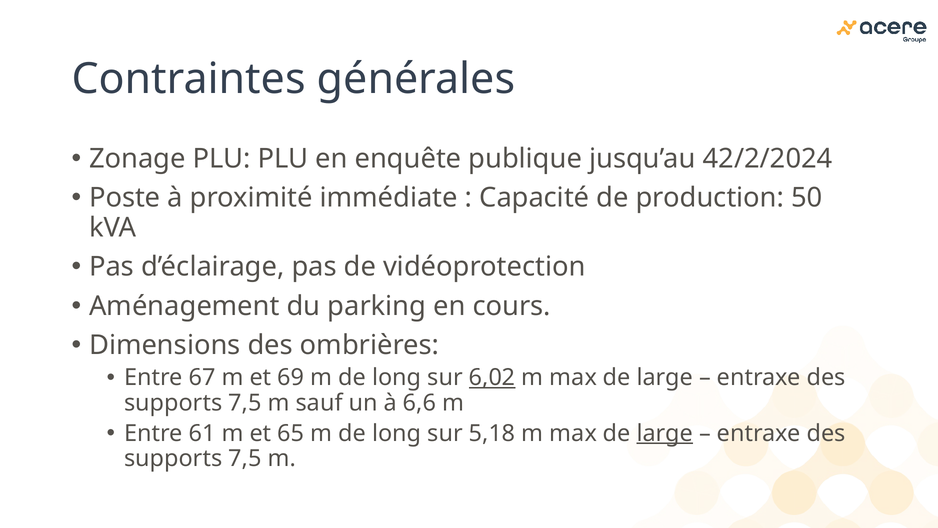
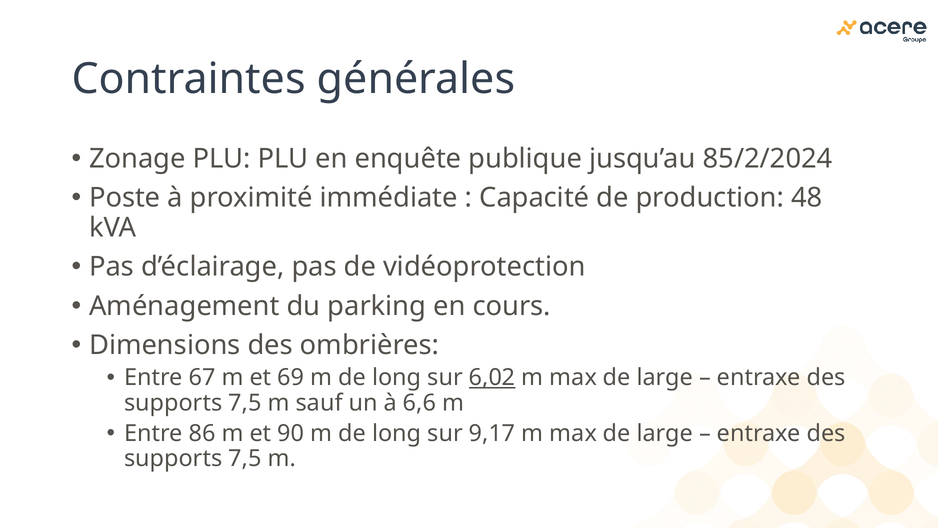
42/2/2024: 42/2/2024 -> 85/2/2024
50: 50 -> 48
61: 61 -> 86
65: 65 -> 90
5,18: 5,18 -> 9,17
large at (665, 433) underline: present -> none
